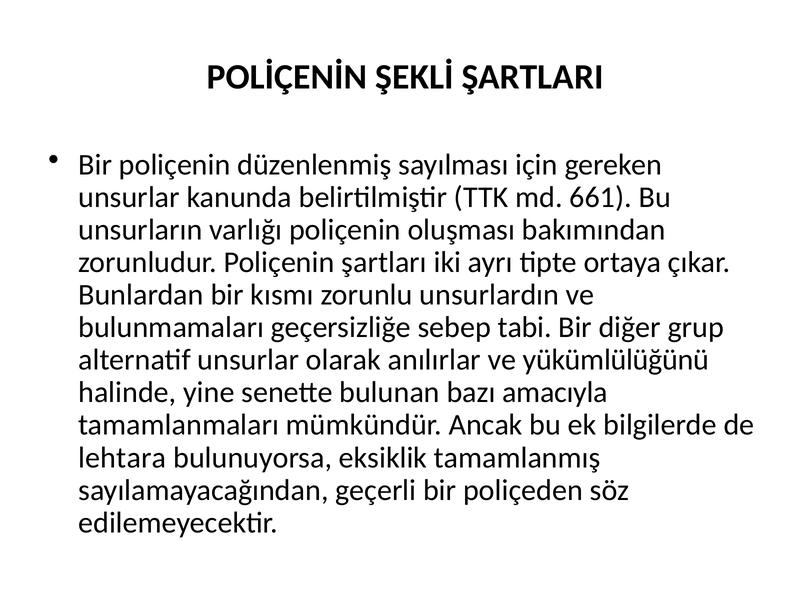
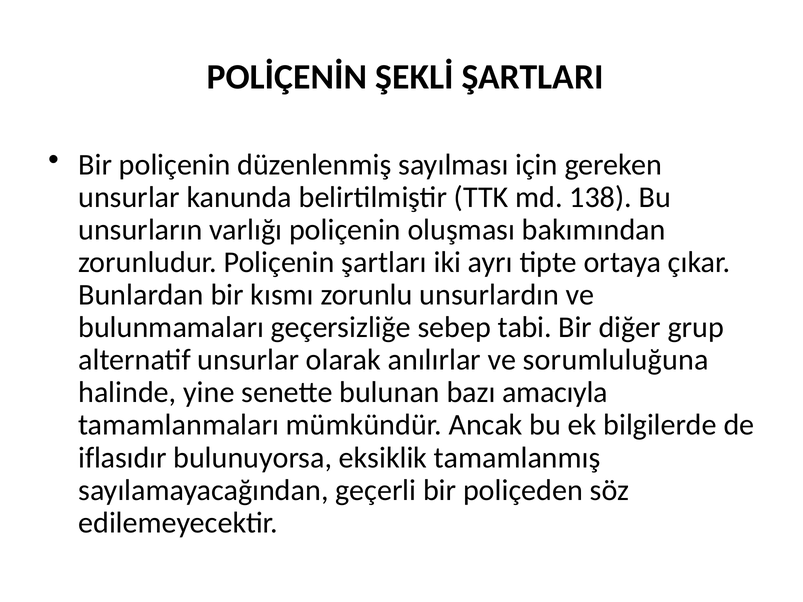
661: 661 -> 138
yükümlülüğünü: yükümlülüğünü -> sorumluluğuna
lehtara: lehtara -> iflasıdır
